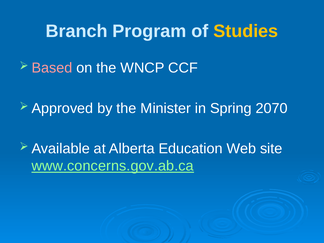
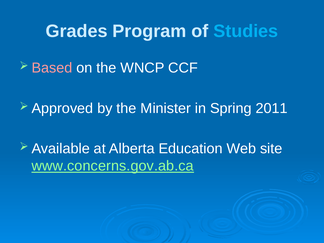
Branch: Branch -> Grades
Studies colour: yellow -> light blue
2070: 2070 -> 2011
